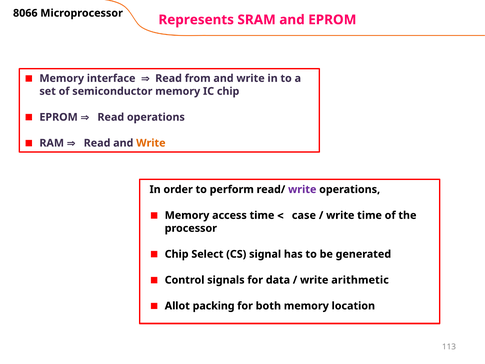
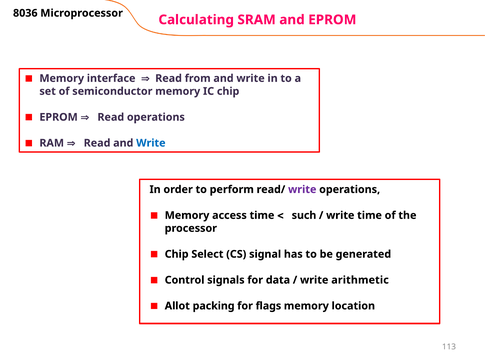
8066: 8066 -> 8036
Represents: Represents -> Calculating
Write at (151, 143) colour: orange -> blue
case: case -> such
both: both -> flags
